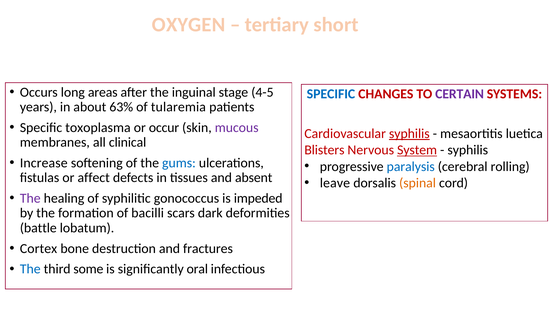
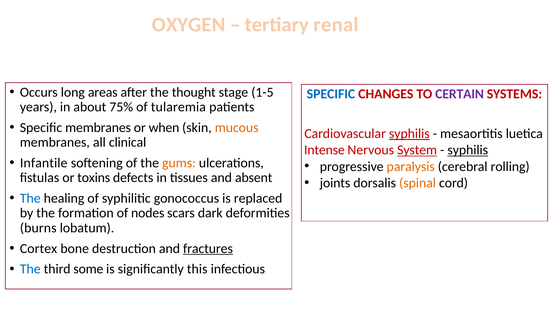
short: short -> renal
inguinal: inguinal -> thought
4-5: 4-5 -> 1-5
63%: 63% -> 75%
Specific toxoplasma: toxoplasma -> membranes
occur: occur -> when
mucous colour: purple -> orange
Blisters: Blisters -> Intense
syphilis at (468, 150) underline: none -> present
Increase: Increase -> Infantile
gums colour: blue -> orange
paralysis colour: blue -> orange
affect: affect -> toxins
leave: leave -> joints
The at (30, 199) colour: purple -> blue
impeded: impeded -> replaced
bacilli: bacilli -> nodes
battle: battle -> burns
fractures underline: none -> present
oral: oral -> this
